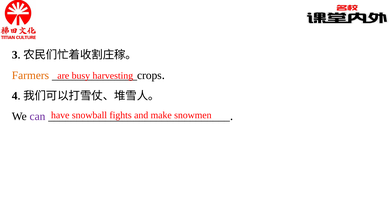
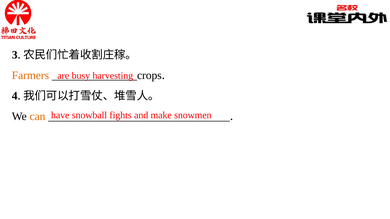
can colour: purple -> orange
